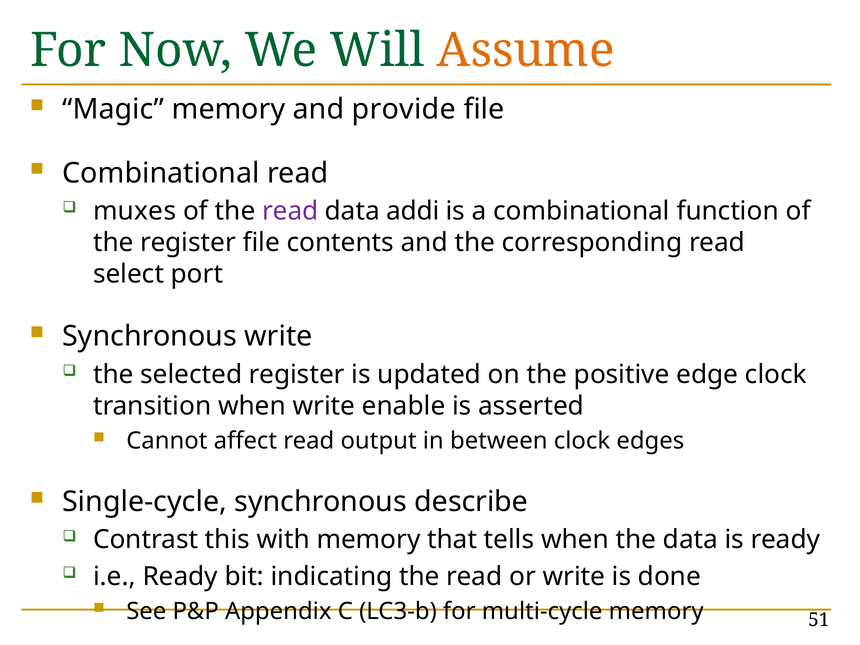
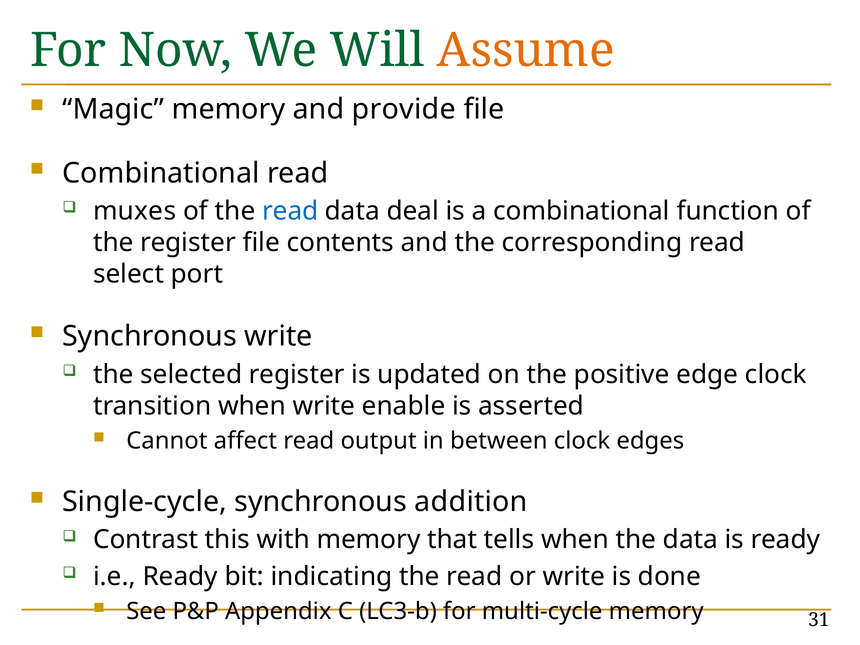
read at (290, 211) colour: purple -> blue
addi: addi -> deal
describe: describe -> addition
51: 51 -> 31
